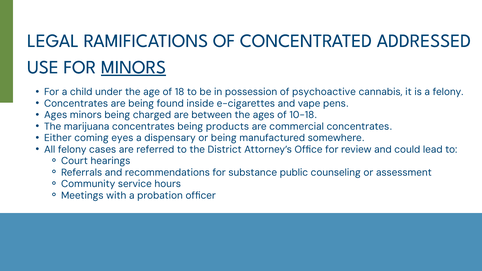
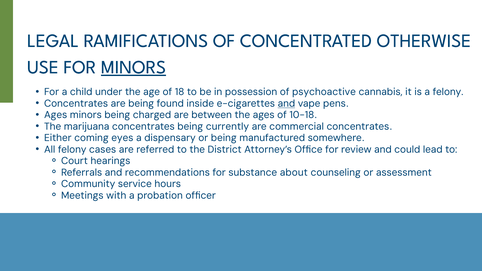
ADDRESSED: ADDRESSED -> OTHERWISE
and at (286, 104) underline: none -> present
products: products -> currently
public: public -> about
